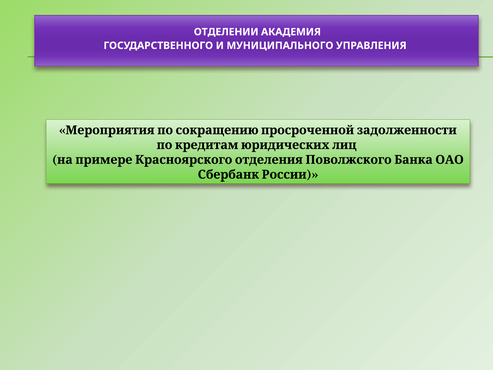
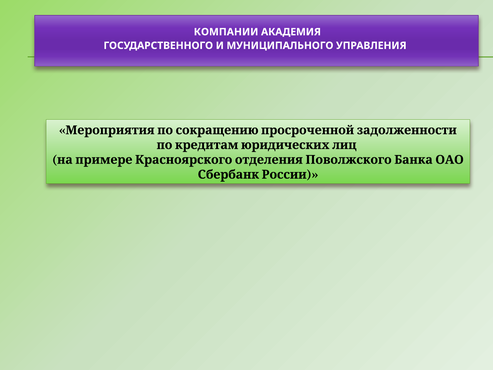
ОТДЕЛЕНИИ: ОТДЕЛЕНИИ -> КОМПАНИИ
